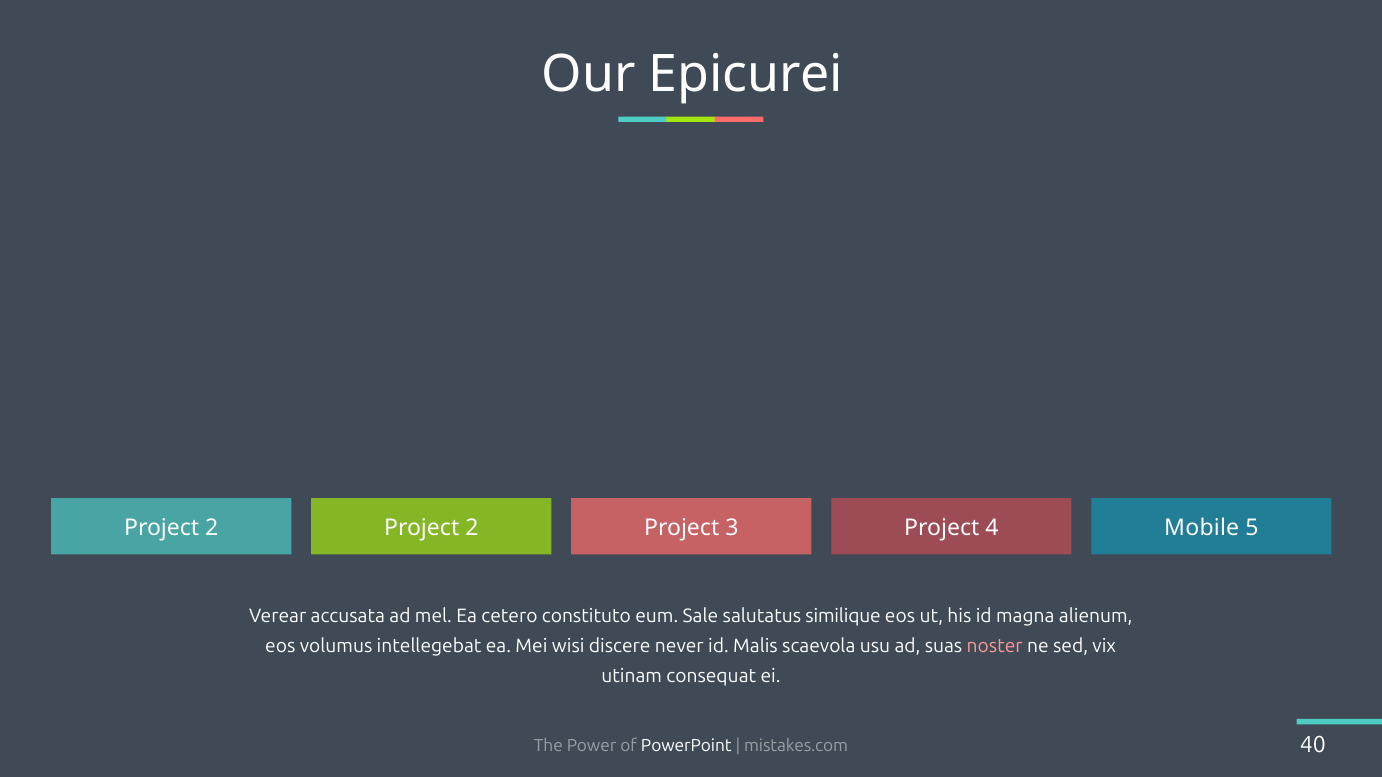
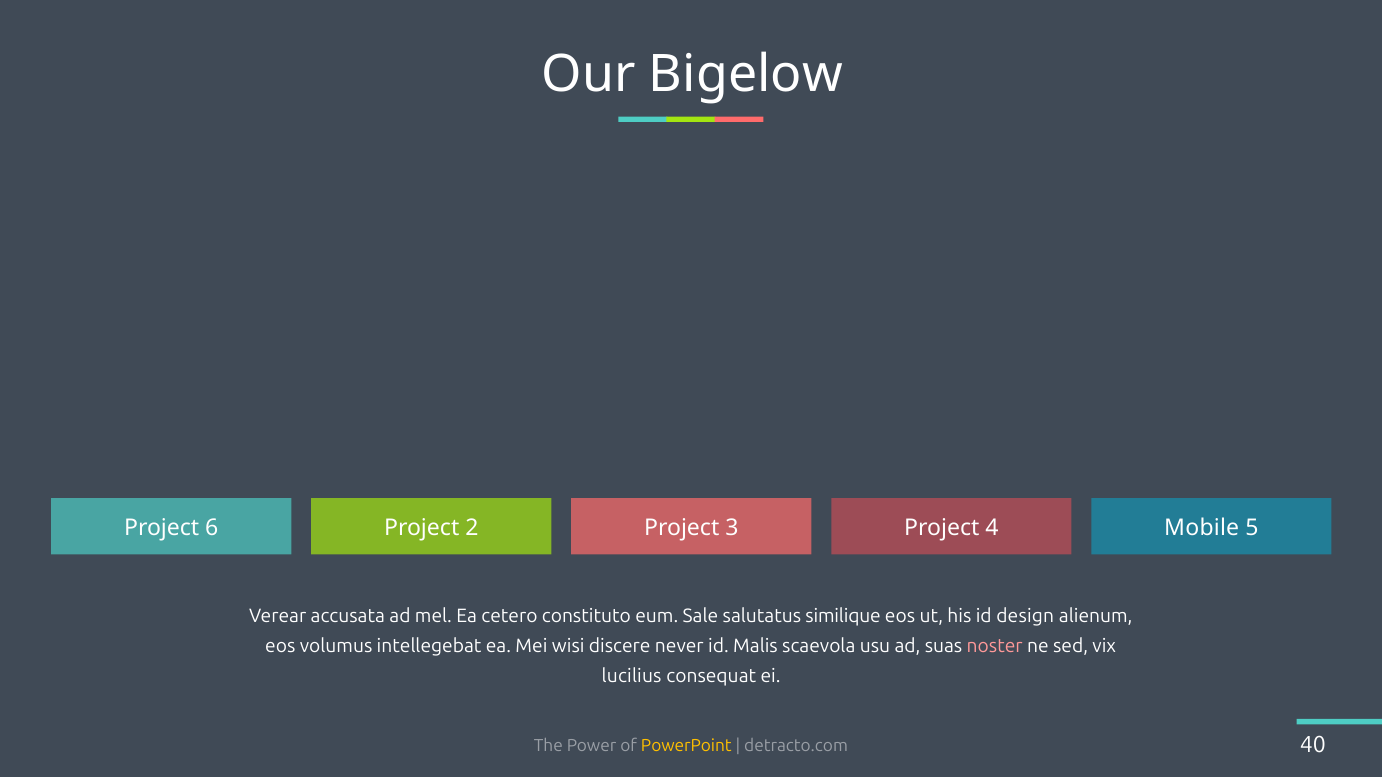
Epicurei: Epicurei -> Bigelow
2 at (212, 528): 2 -> 6
magna: magna -> design
utinam: utinam -> lucilius
PowerPoint colour: white -> yellow
mistakes.com: mistakes.com -> detracto.com
